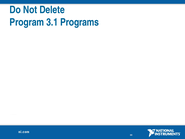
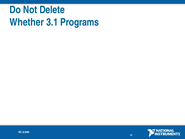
Program: Program -> Whether
